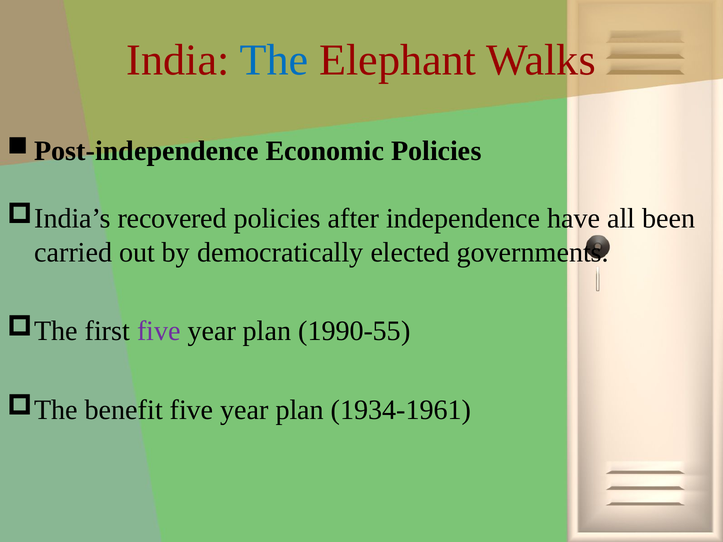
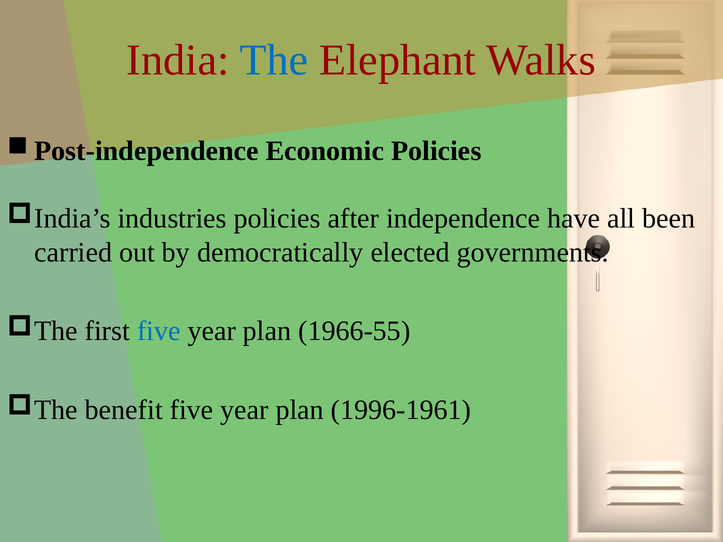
recovered: recovered -> industries
five at (159, 331) colour: purple -> blue
1990-55: 1990-55 -> 1966-55
1934-1961: 1934-1961 -> 1996-1961
